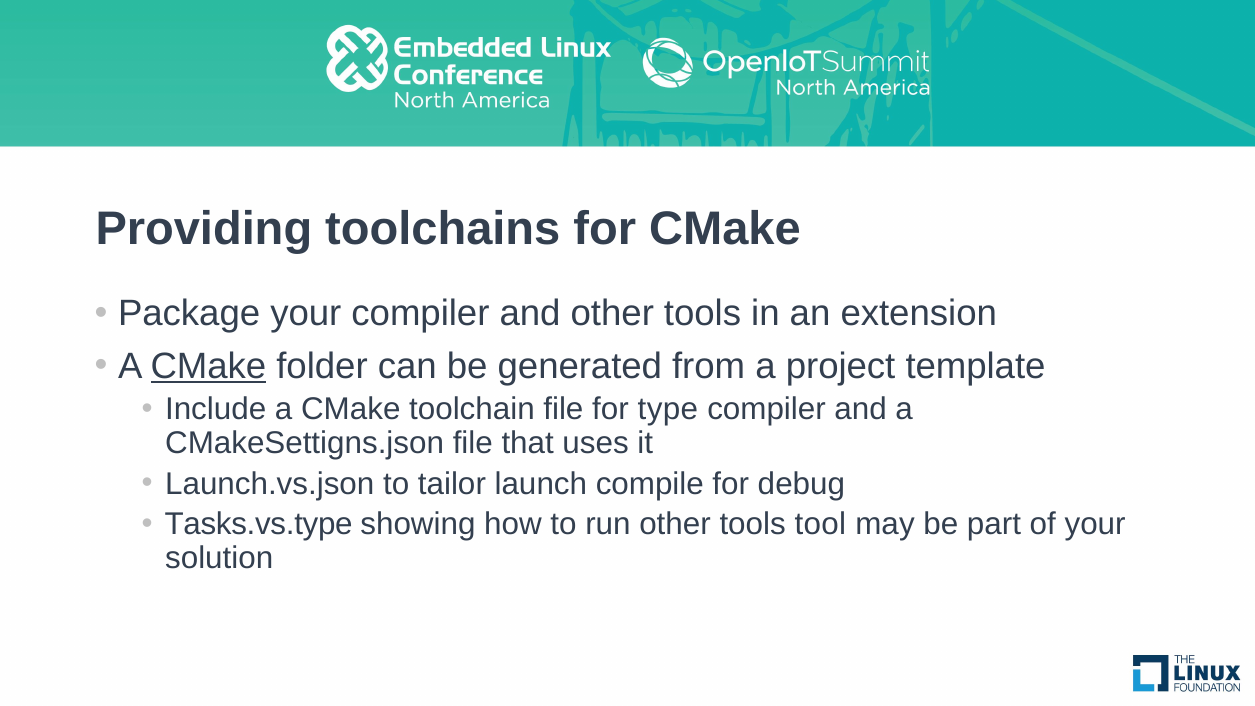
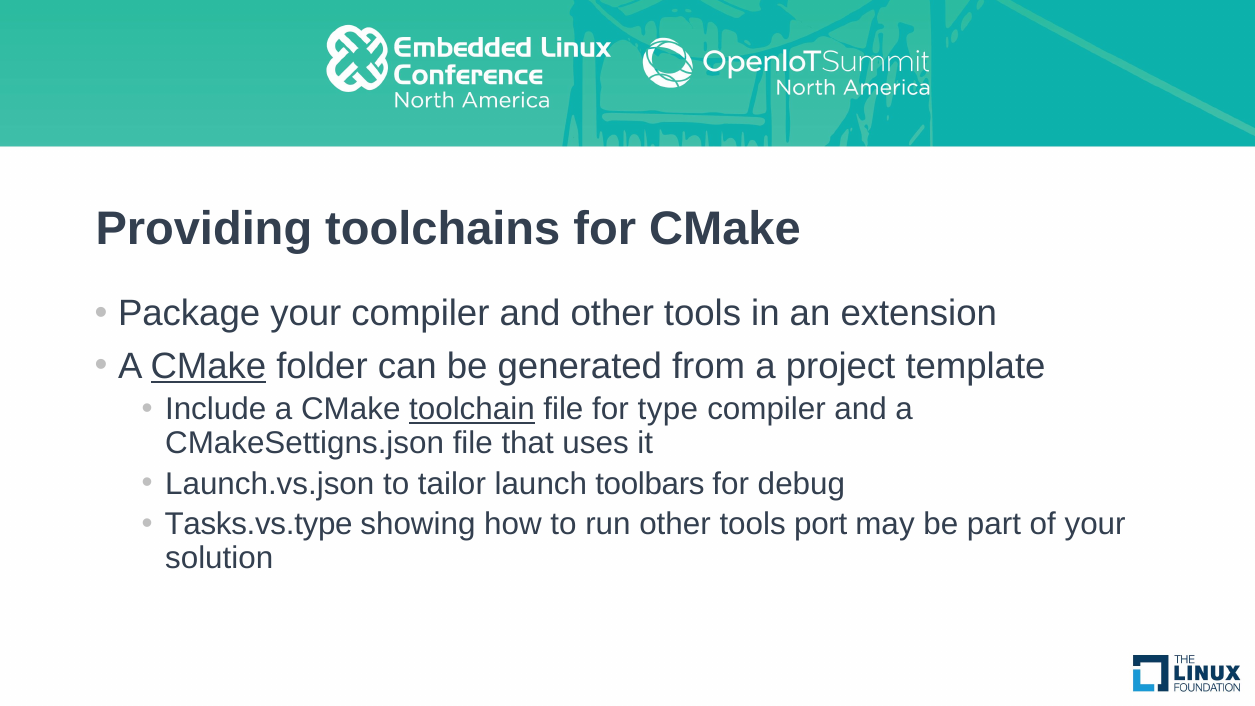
toolchain underline: none -> present
compile: compile -> toolbars
tool: tool -> port
